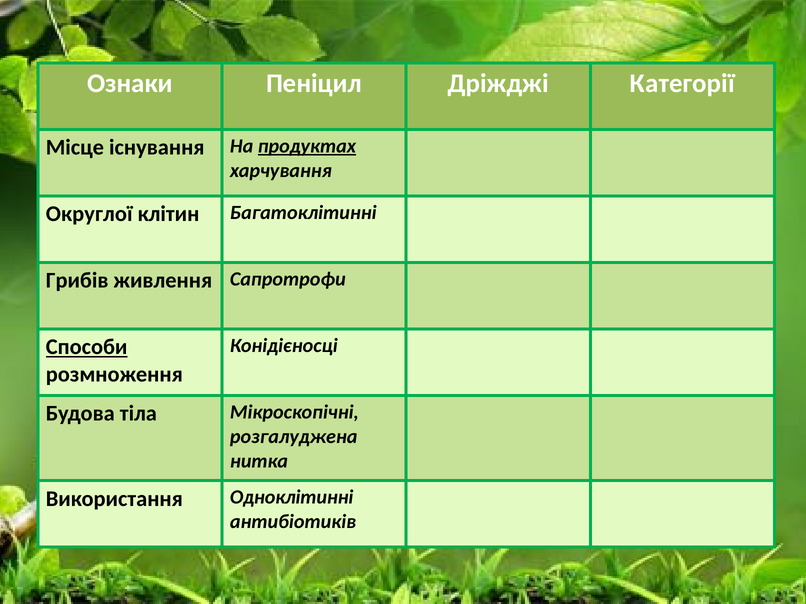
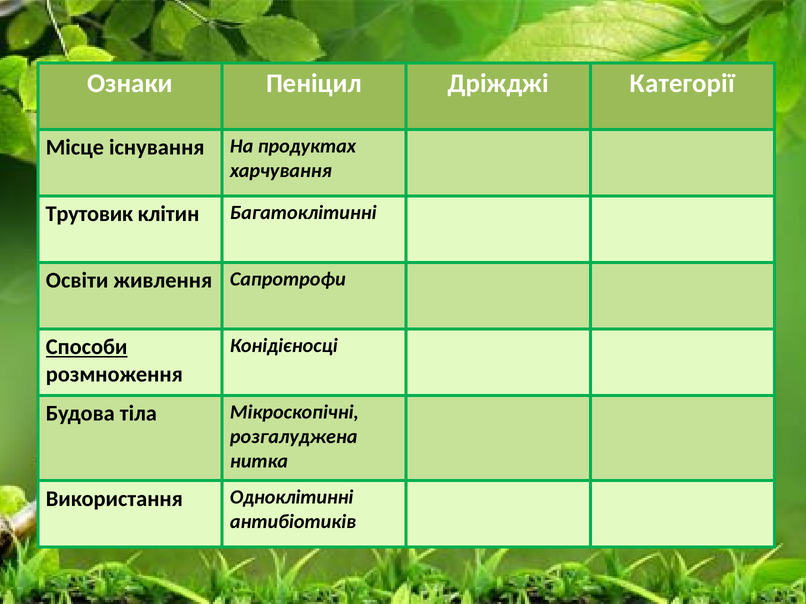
продуктах underline: present -> none
Округлої: Округлої -> Трутовик
Грибів: Грибів -> Освіти
